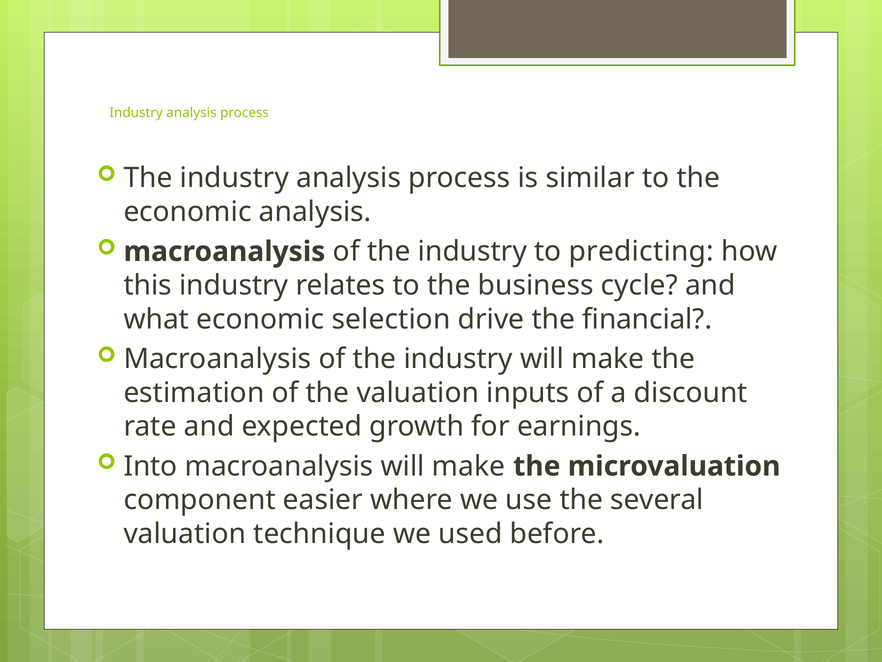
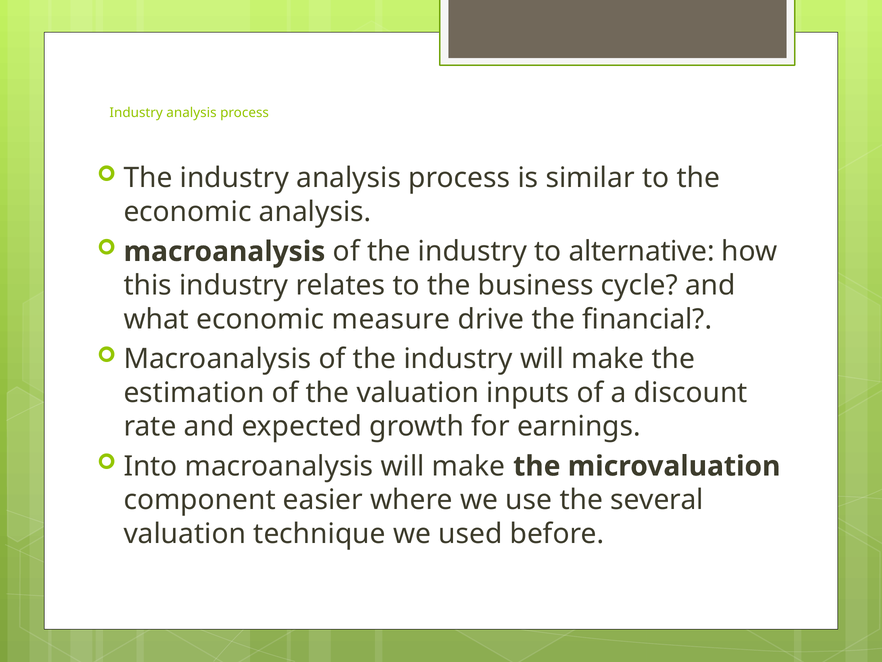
predicting: predicting -> alternative
selection: selection -> measure
